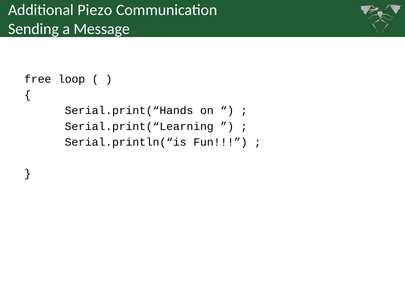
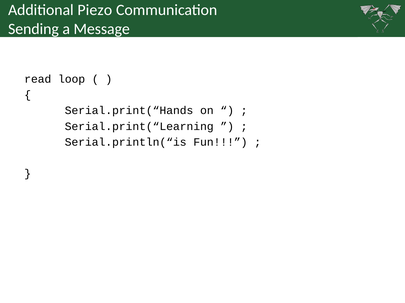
free: free -> read
